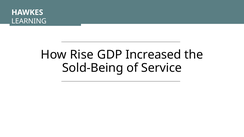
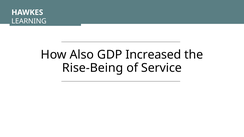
Rise: Rise -> Also
Sold-Being: Sold-Being -> Rise-Being
